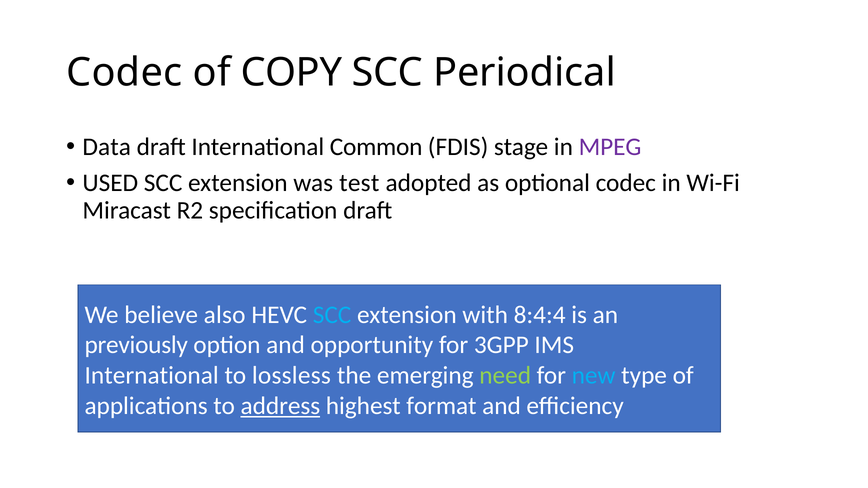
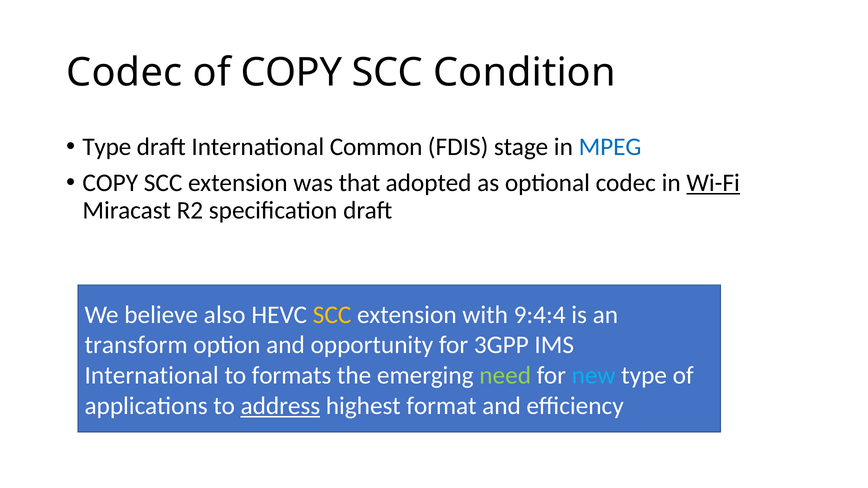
Periodical: Periodical -> Condition
Data at (107, 147): Data -> Type
MPEG colour: purple -> blue
USED at (110, 183): USED -> COPY
test: test -> that
Wi-Fi underline: none -> present
SCC at (332, 315) colour: light blue -> yellow
8:4:4: 8:4:4 -> 9:4:4
previously: previously -> transform
lossless: lossless -> formats
